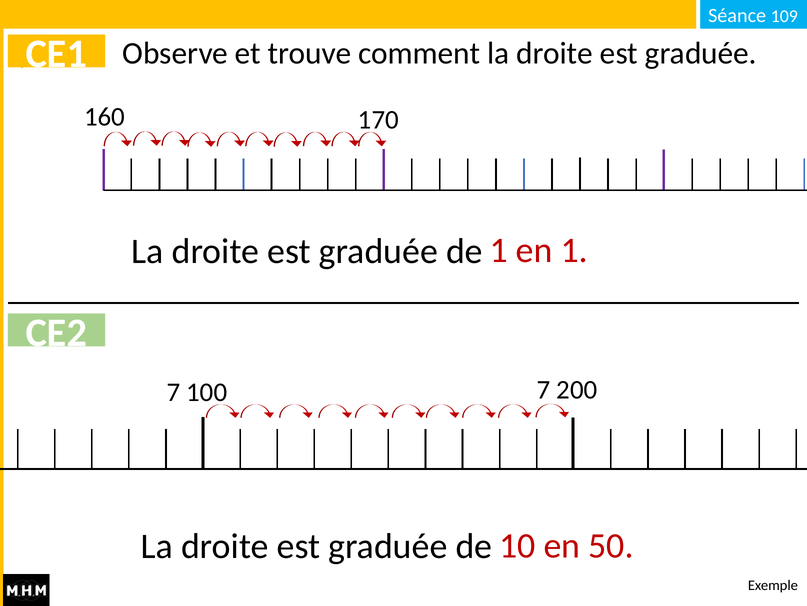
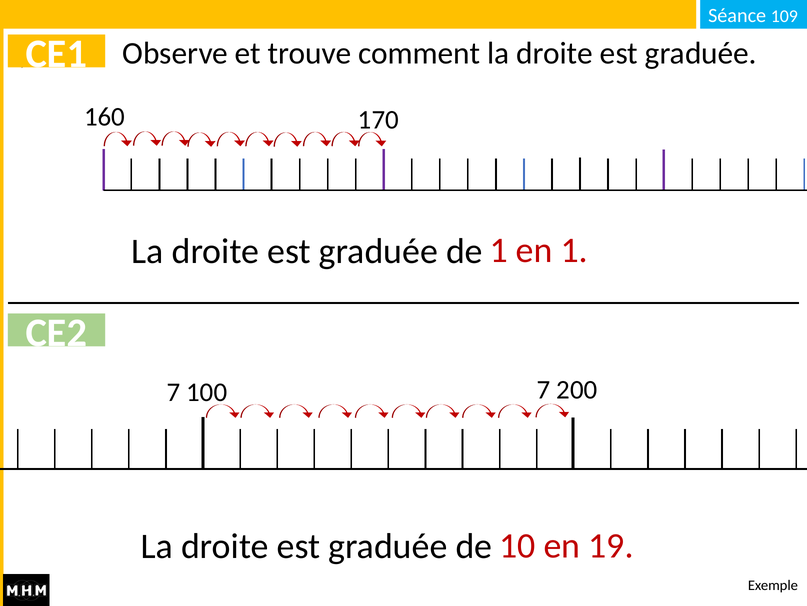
50: 50 -> 19
